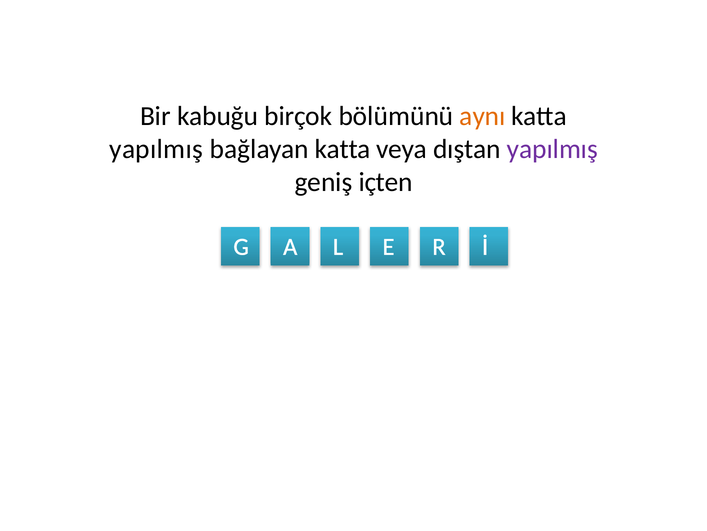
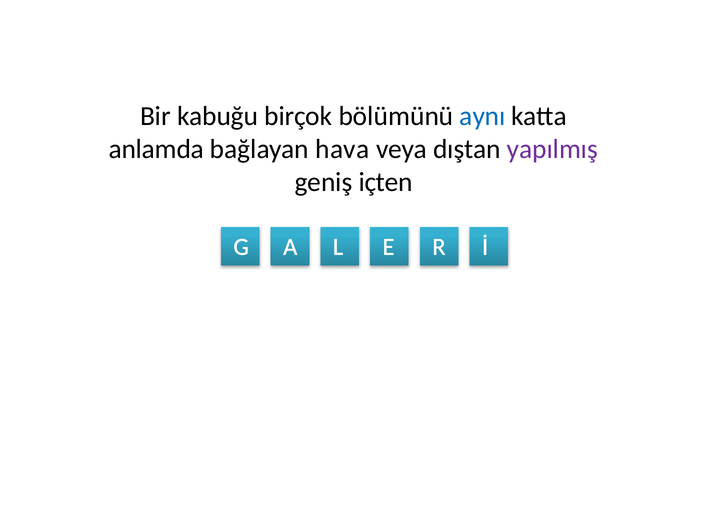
aynı colour: orange -> blue
yapılmış at (156, 149): yapılmış -> anlamda
bağlayan katta: katta -> hava
